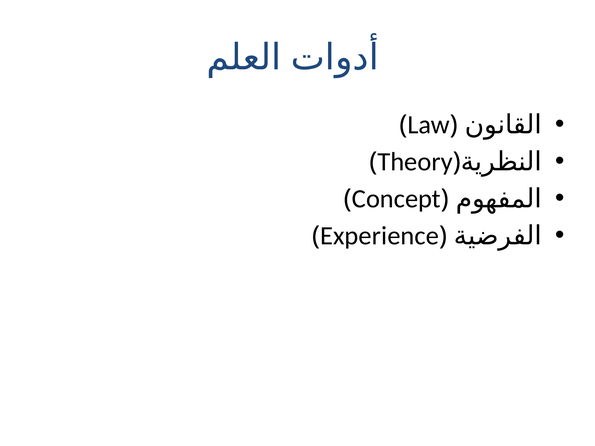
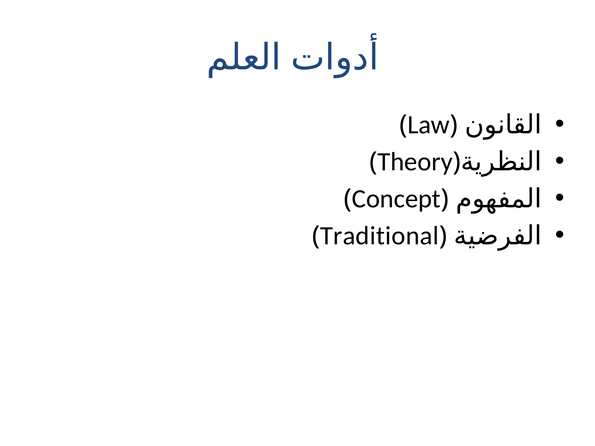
Experience: Experience -> Traditional
